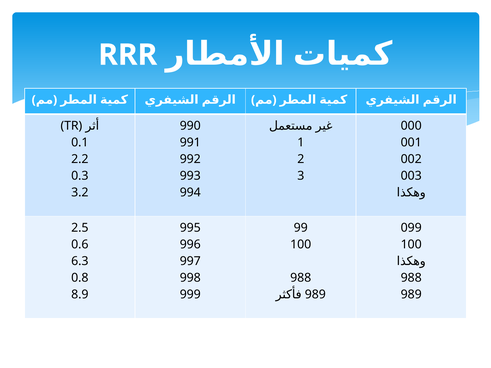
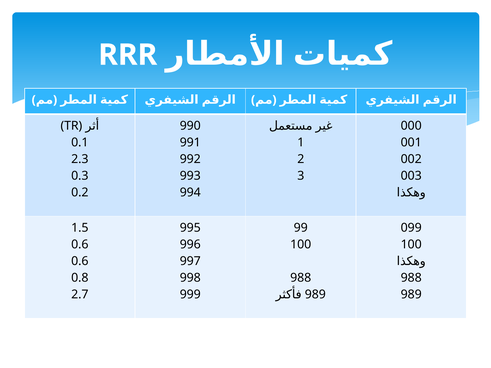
2.2: 2.2 -> 2.3
3.2: 3.2 -> 0.2
2.5: 2.5 -> 1.5
6.3 at (80, 261): 6.3 -> 0.6
8.9: 8.9 -> 2.7
